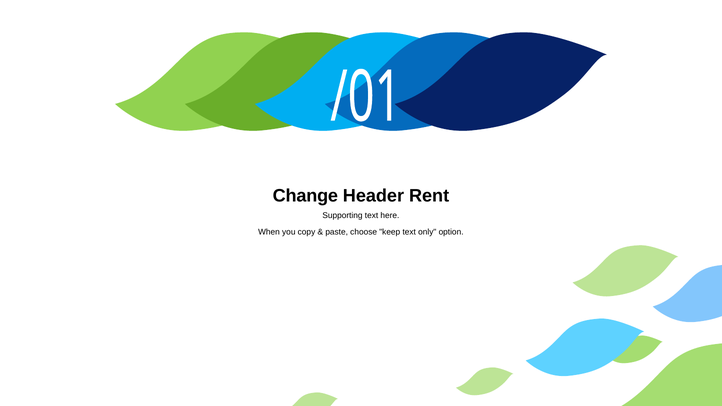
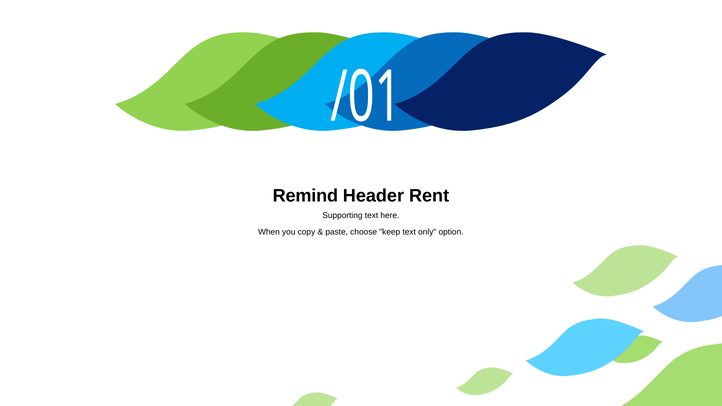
Change: Change -> Remind
